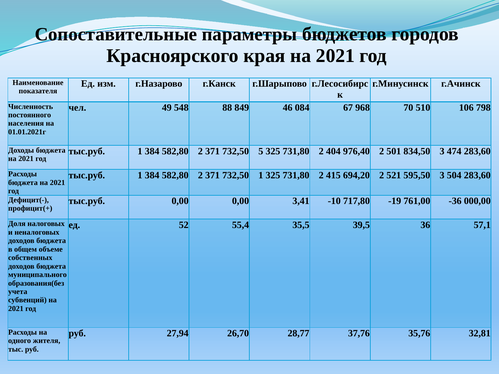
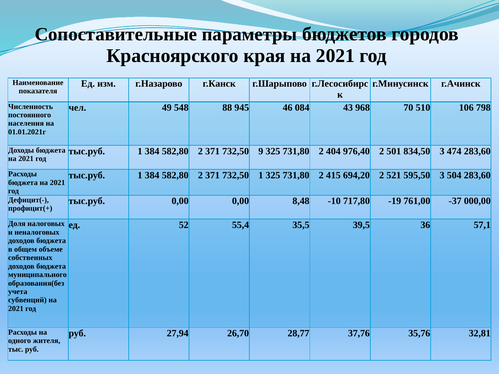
849: 849 -> 945
67: 67 -> 43
5: 5 -> 9
3,41: 3,41 -> 8,48
-36: -36 -> -37
